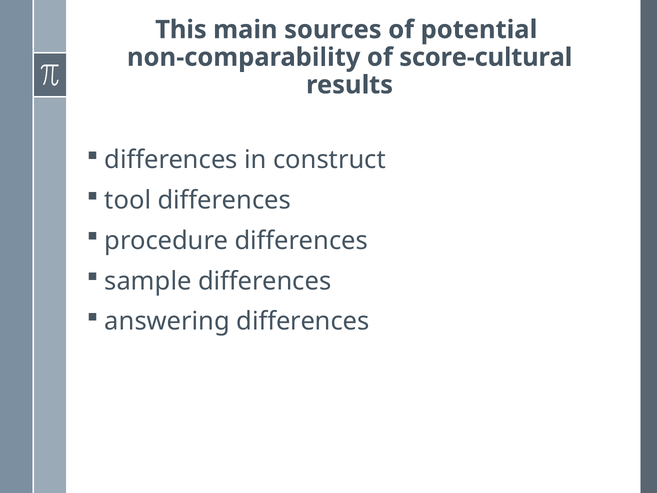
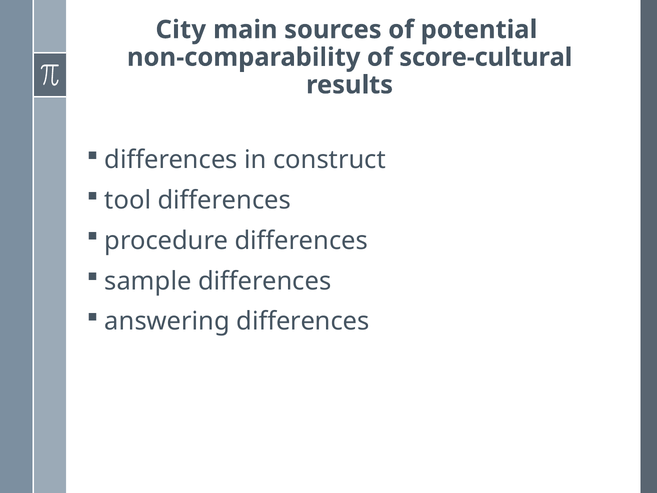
This: This -> City
